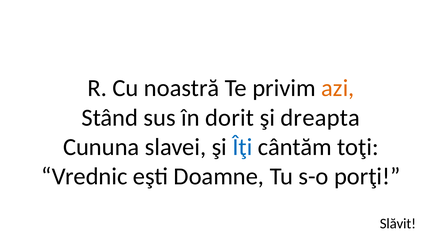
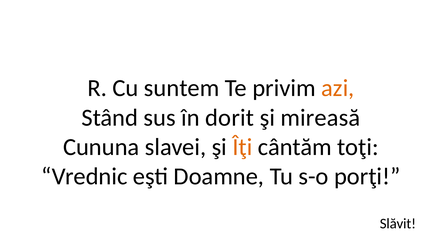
noastră: noastră -> suntem
dreapta: dreapta -> mireasă
Îţi colour: blue -> orange
